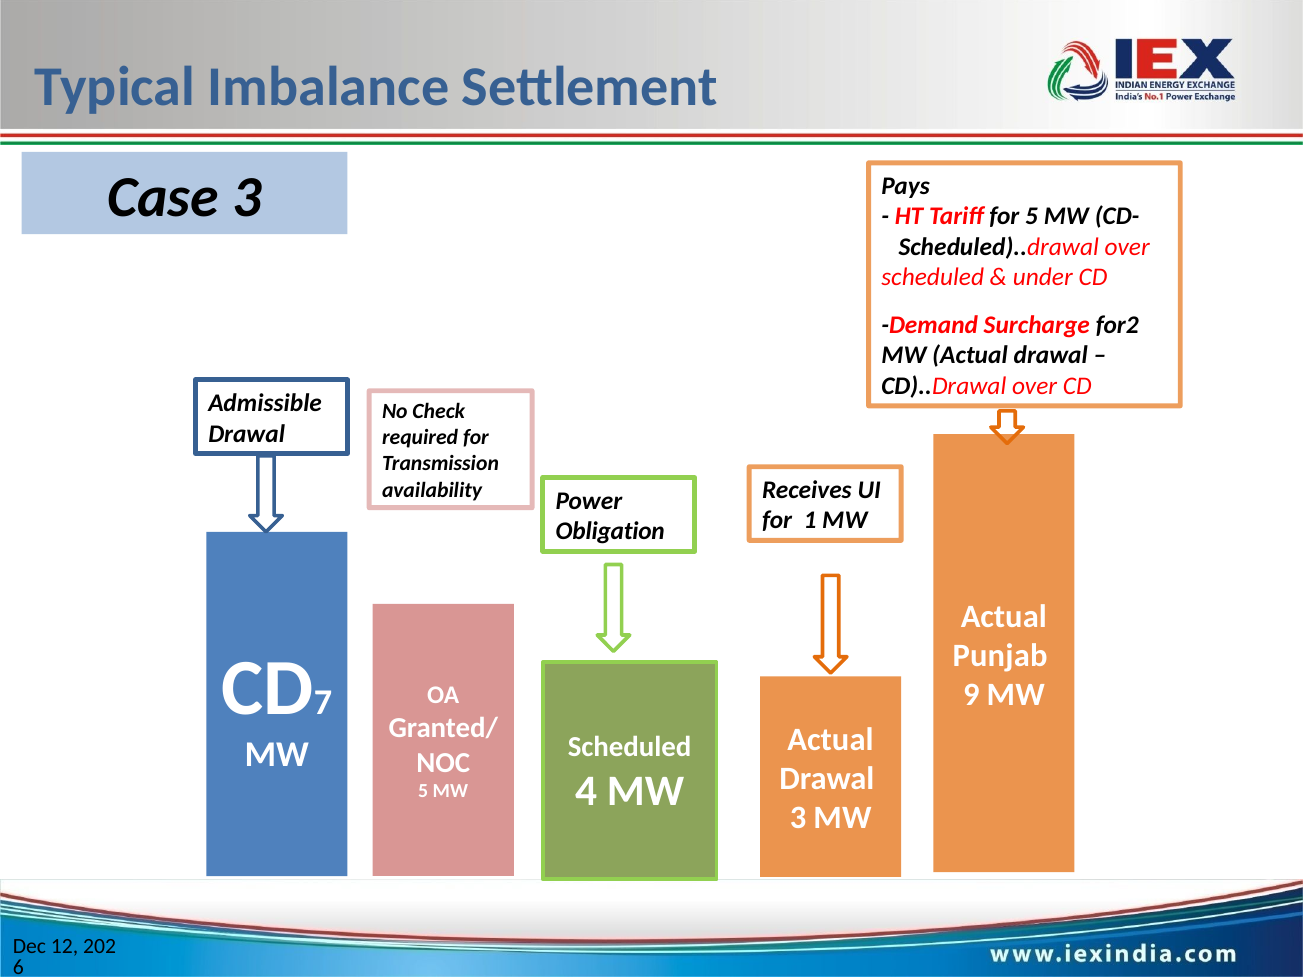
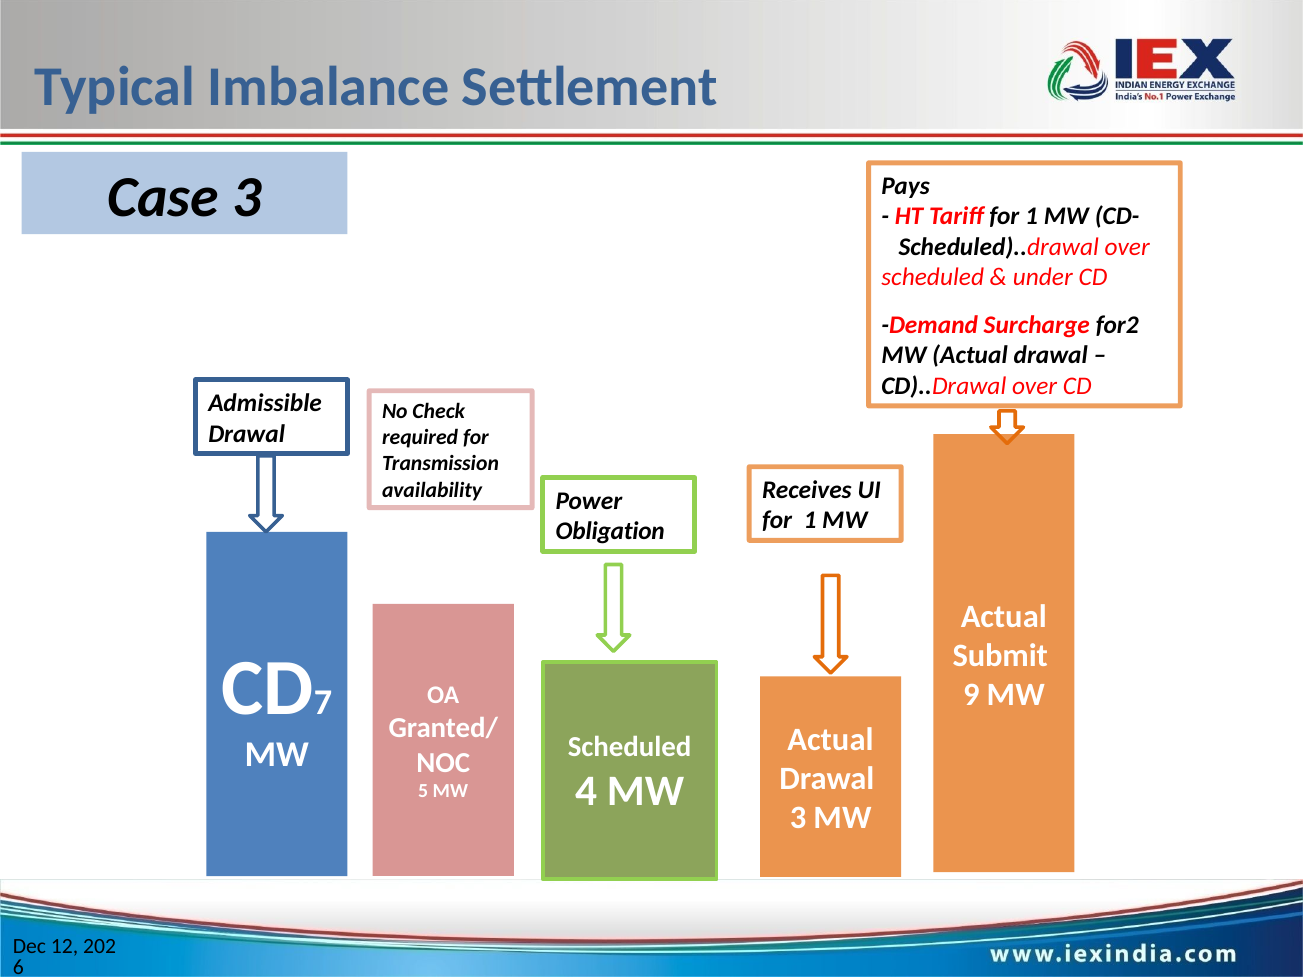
Tariff for 5: 5 -> 1
Punjab: Punjab -> Submit
